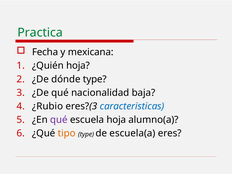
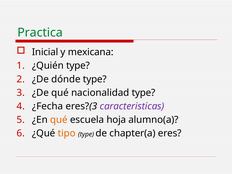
Fecha: Fecha -> Inicial
¿Quién hoja: hoja -> type
nacionalidad baja: baja -> type
¿Rubio: ¿Rubio -> ¿Fecha
caracteristicas colour: blue -> purple
qué at (59, 120) colour: purple -> orange
escuela(a: escuela(a -> chapter(a
